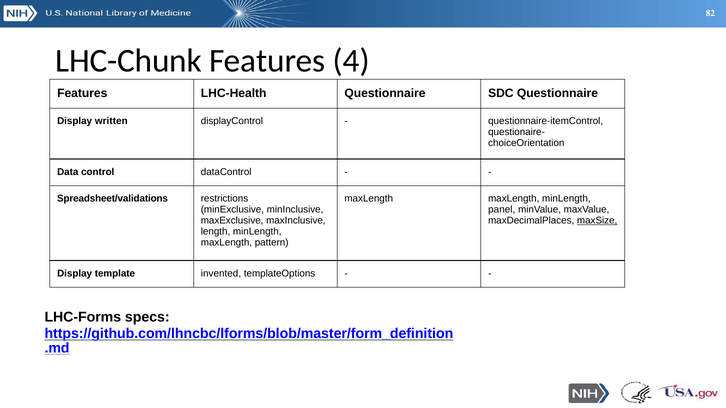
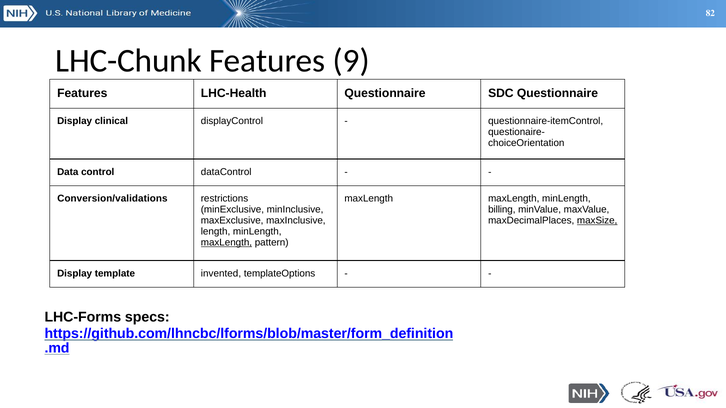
4: 4 -> 9
written: written -> clinical
Spreadsheet/validations: Spreadsheet/validations -> Conversion/validations
panel: panel -> billing
maxLength at (226, 243) underline: none -> present
